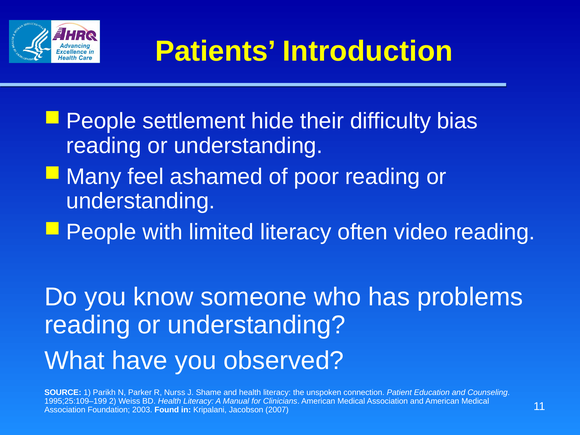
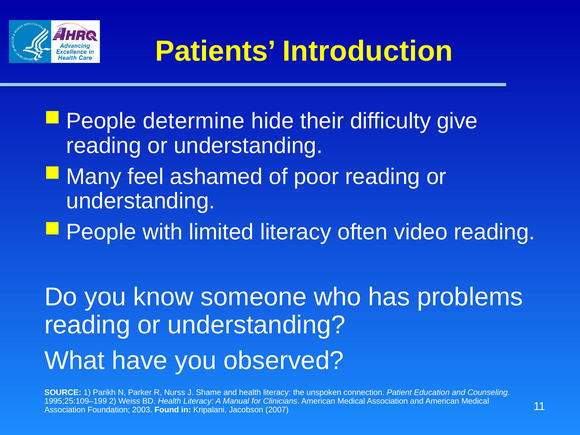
settlement: settlement -> determine
bias: bias -> give
